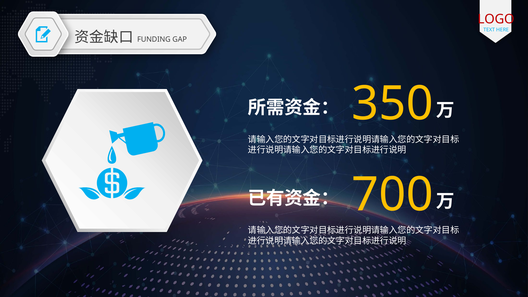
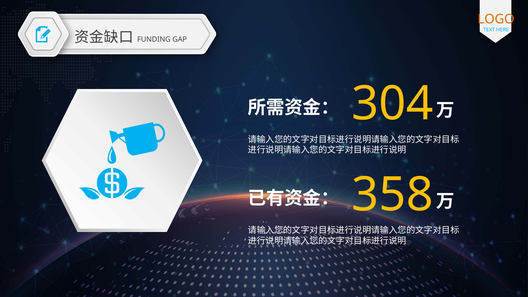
LOGO colour: red -> orange
350: 350 -> 304
700: 700 -> 358
